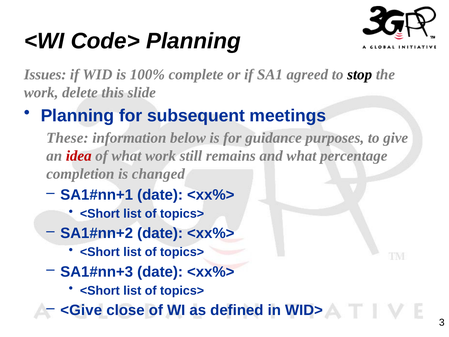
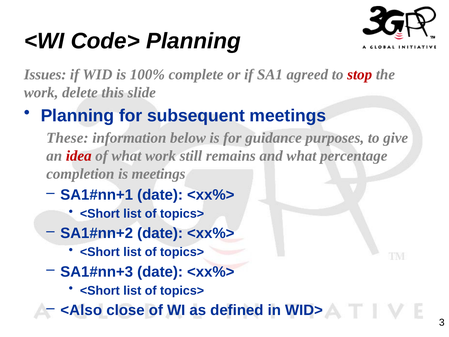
stop colour: black -> red
is changed: changed -> meetings
<Give: <Give -> <Also
